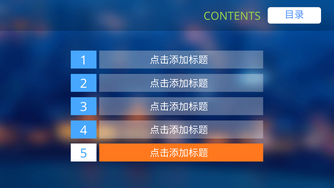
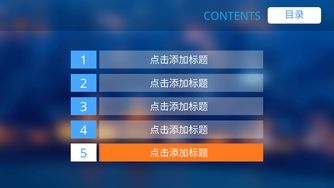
CONTENTS colour: light green -> light blue
